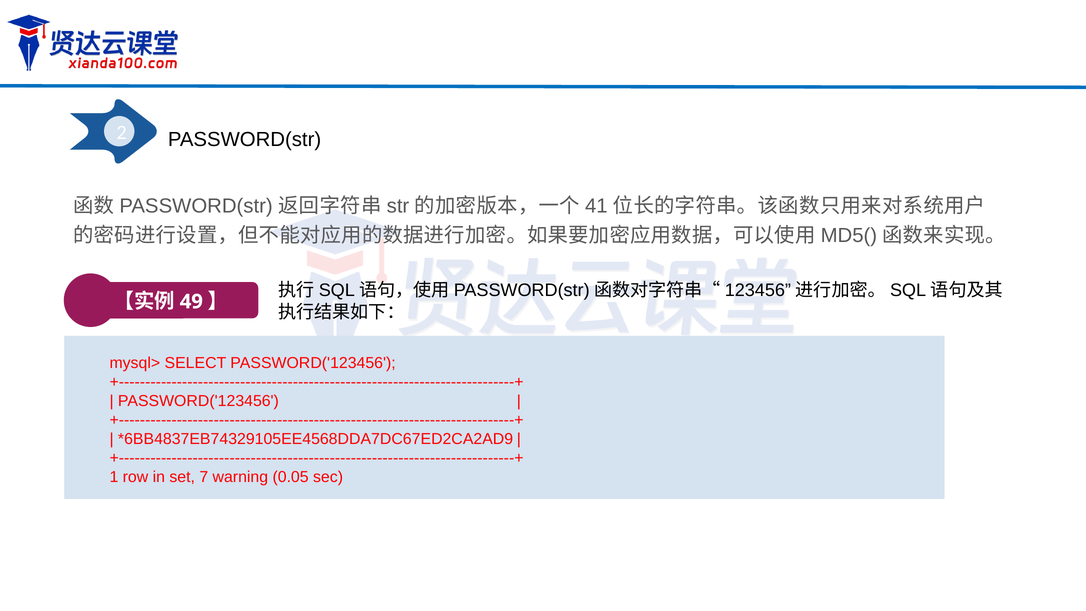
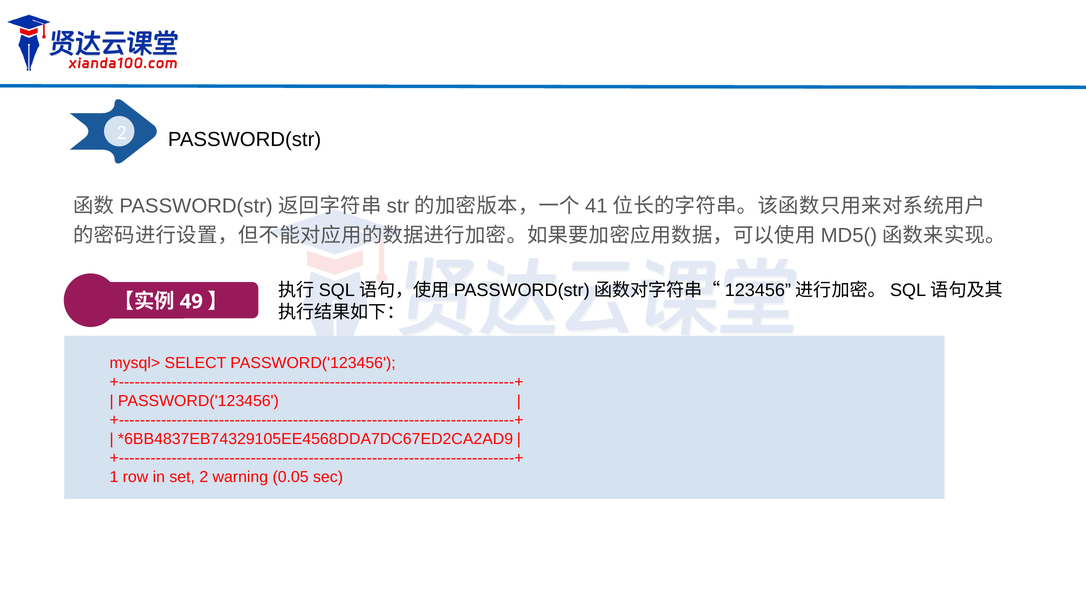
set 7: 7 -> 2
